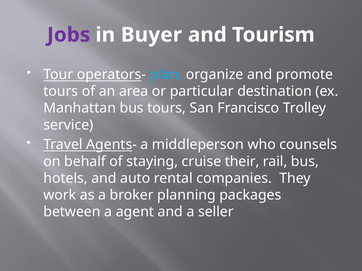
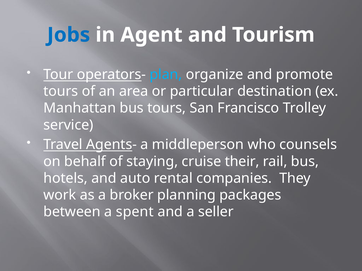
Jobs colour: purple -> blue
Buyer: Buyer -> Agent
agent: agent -> spent
